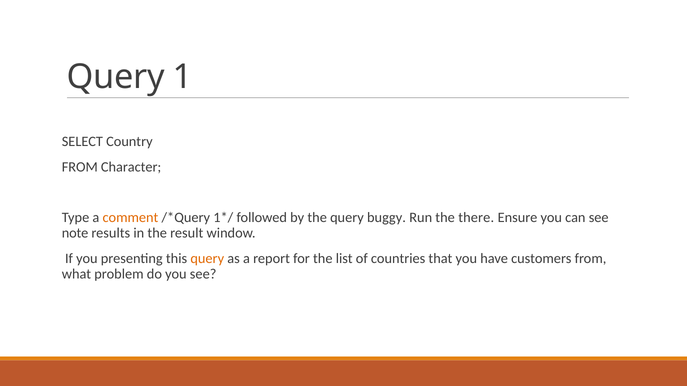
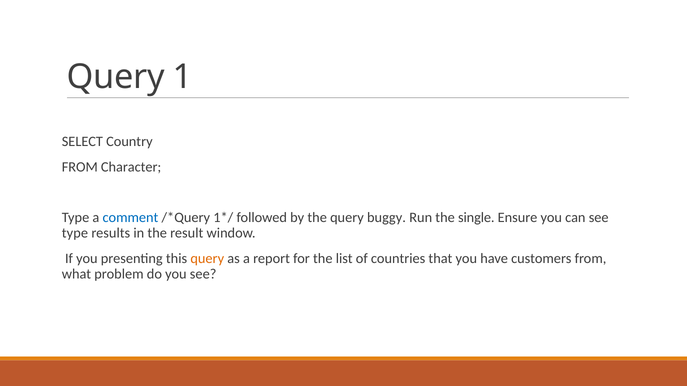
comment colour: orange -> blue
there: there -> single
note at (75, 233): note -> type
